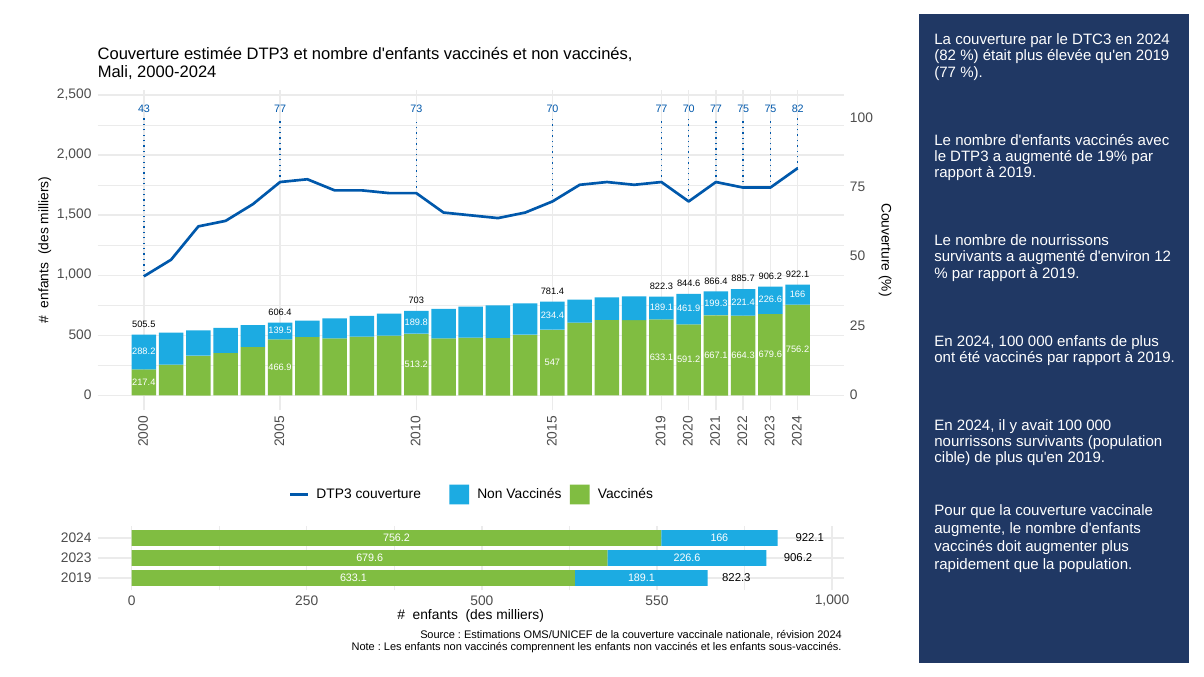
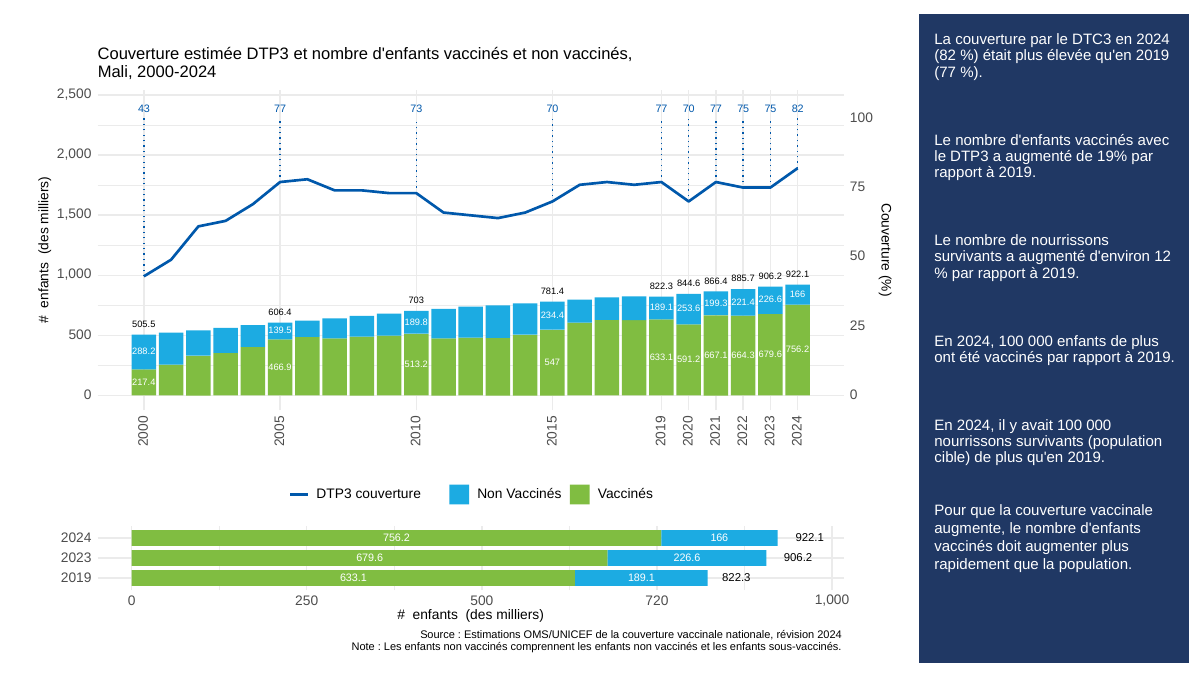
461.9: 461.9 -> 253.6
550: 550 -> 720
